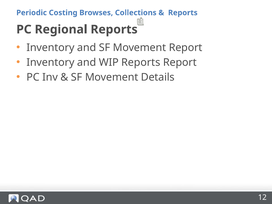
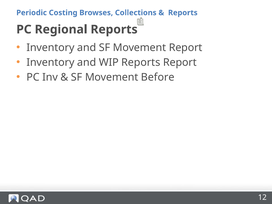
Details: Details -> Before
